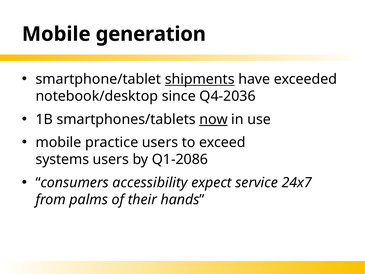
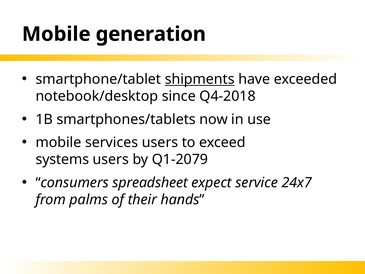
Q4-2036: Q4-2036 -> Q4-2018
now underline: present -> none
practice: practice -> services
Q1-2086: Q1-2086 -> Q1-2079
accessibility: accessibility -> spreadsheet
